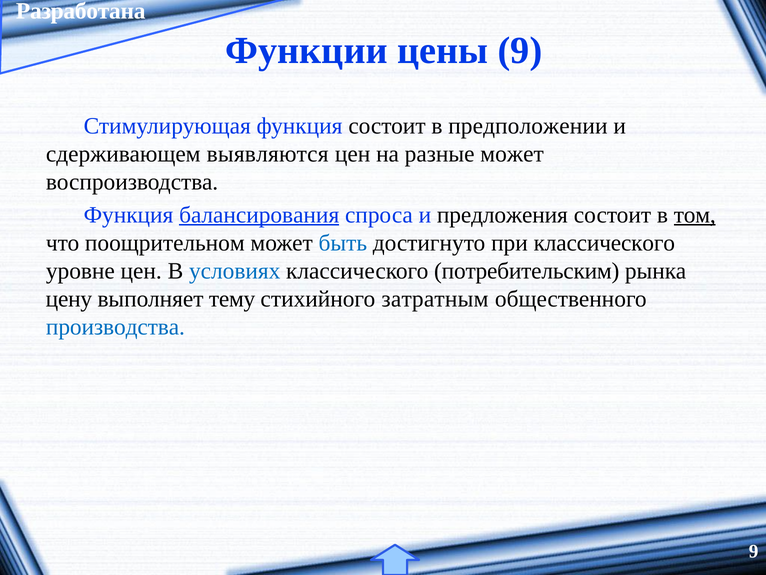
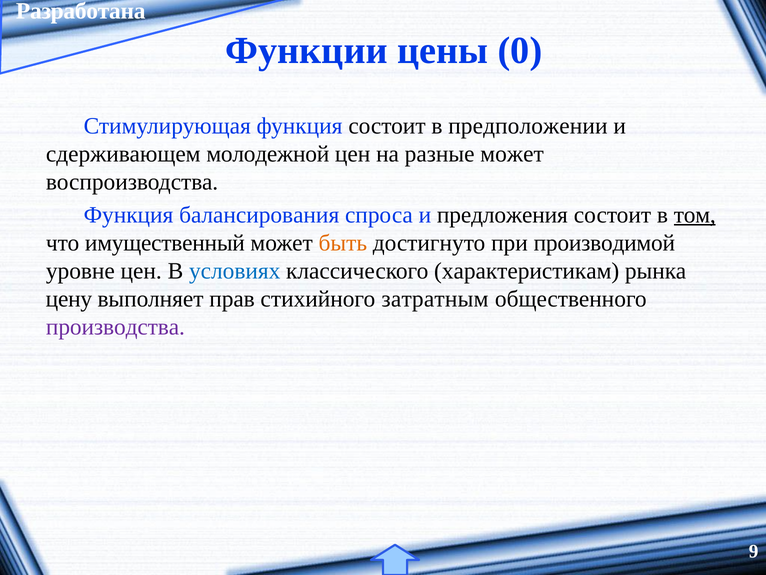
цены 9: 9 -> 0
выявляются: выявляются -> молодежной
балансирования underline: present -> none
поощрительном: поощрительном -> имущественный
быть colour: blue -> orange
при классического: классического -> производимой
потребительским: потребительским -> характеристикам
тему: тему -> прав
производства colour: blue -> purple
